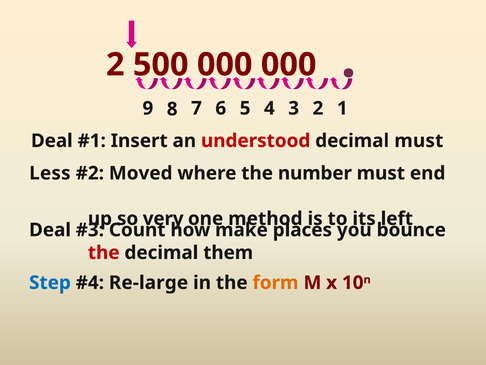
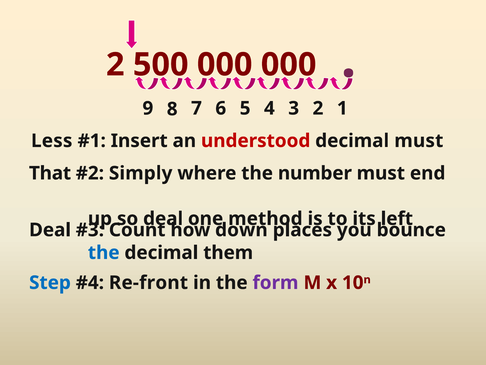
Deal at (52, 141): Deal -> Less
Less: Less -> That
Moved: Moved -> Simply
very at (163, 218): very -> deal
make: make -> down
the at (104, 252) colour: red -> blue
Re-large: Re-large -> Re-front
form colour: orange -> purple
